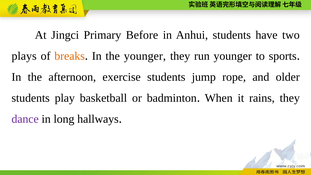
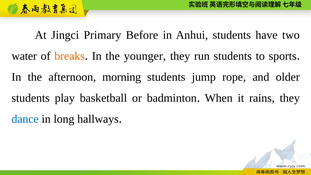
plays: plays -> water
run younger: younger -> students
exercise: exercise -> morning
dance colour: purple -> blue
